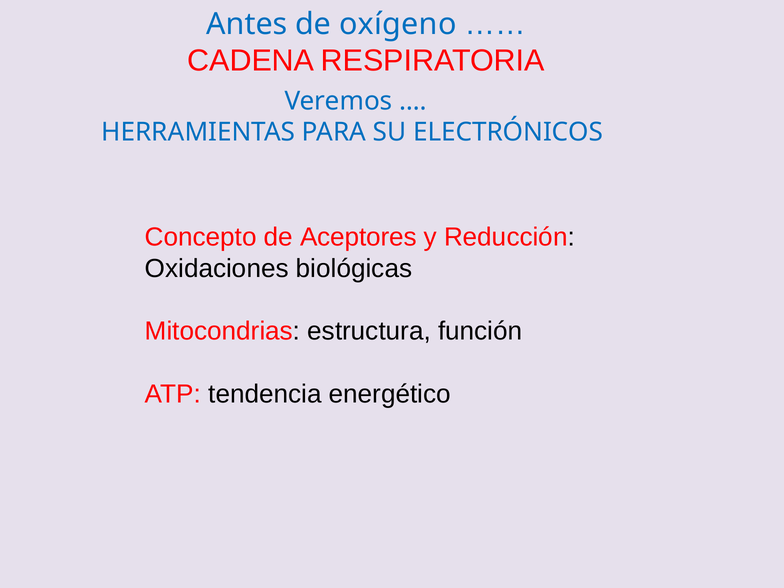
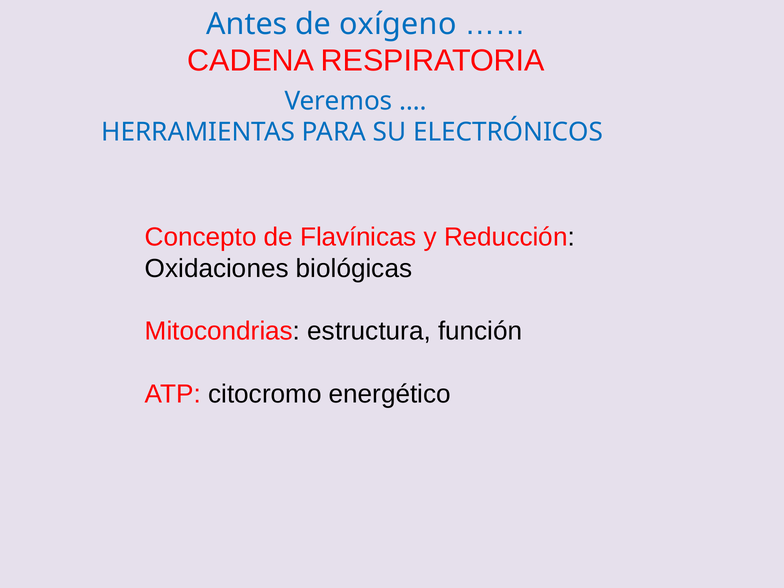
Aceptores: Aceptores -> Flavínicas
tendencia: tendencia -> citocromo
